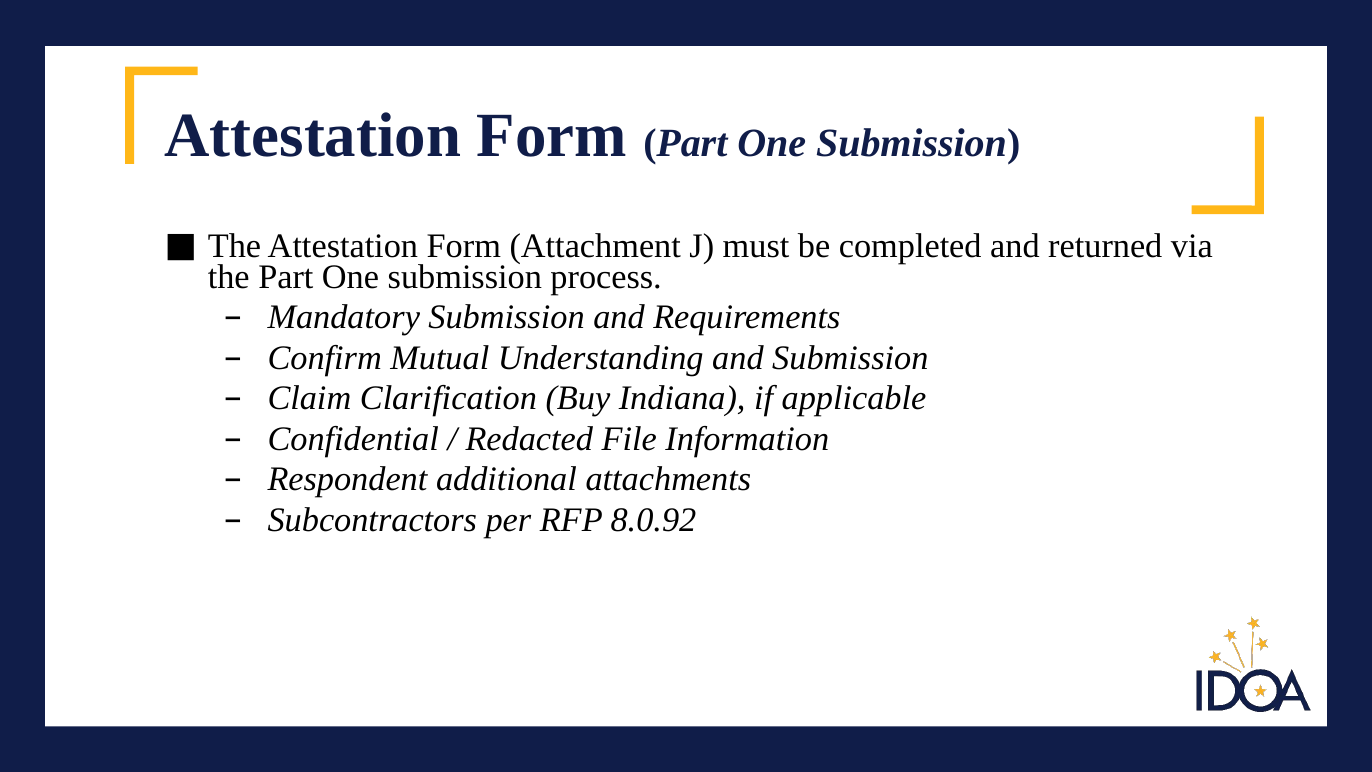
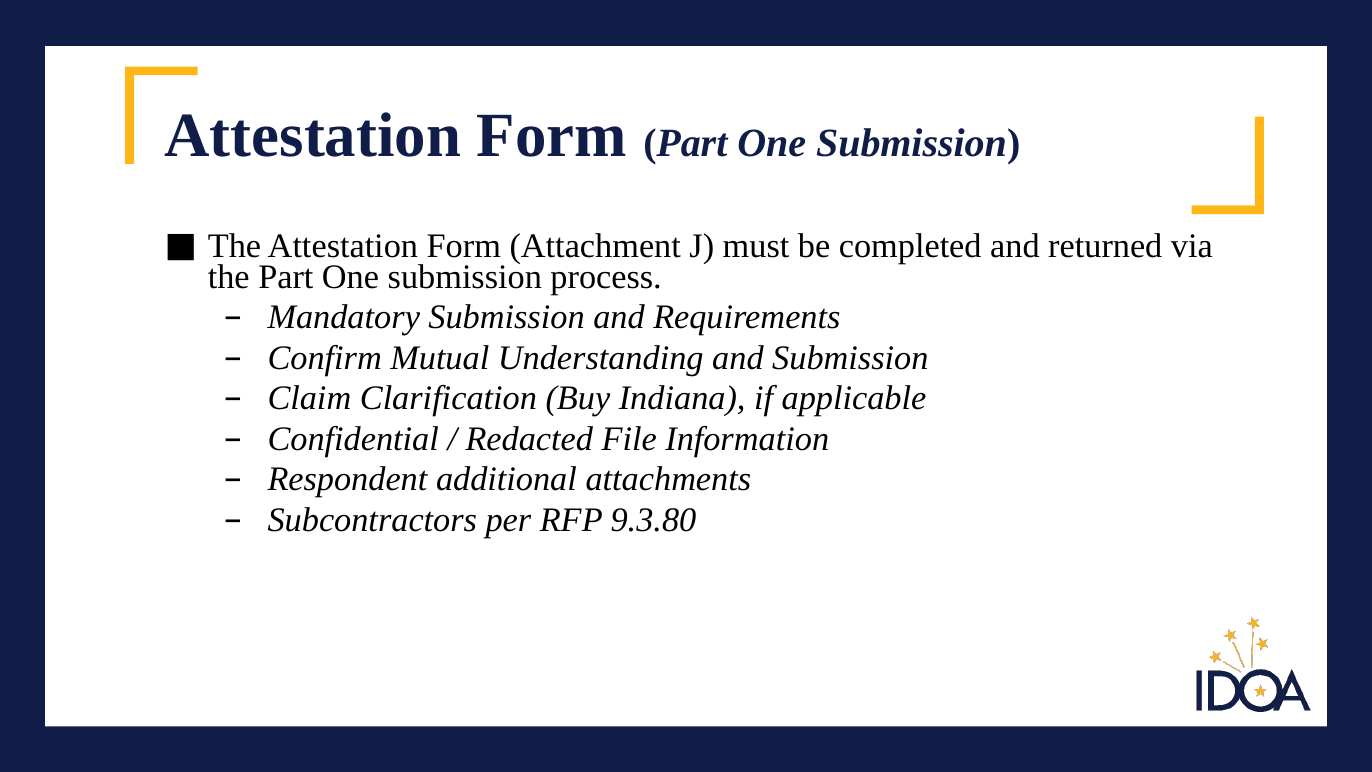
8.0.92: 8.0.92 -> 9.3.80
